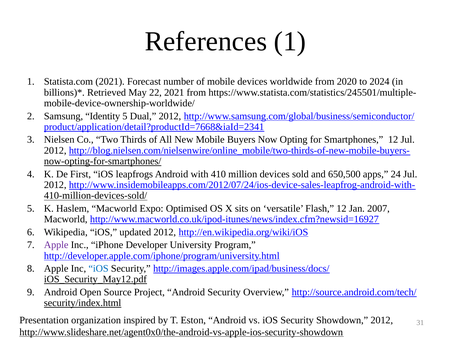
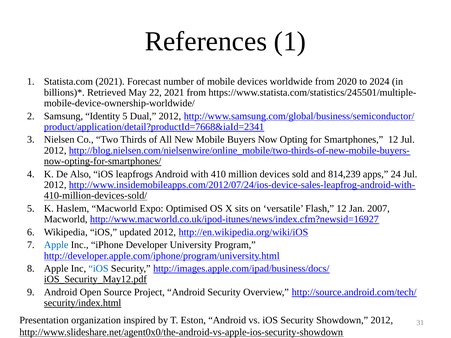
First: First -> Also
650,500: 650,500 -> 814,239
Apple at (56, 245) colour: purple -> blue
